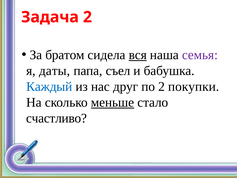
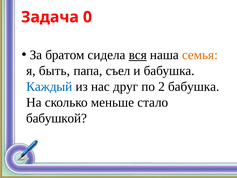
Задача 2: 2 -> 0
семья colour: purple -> orange
даты: даты -> быть
2 покупки: покупки -> бабушка
меньше underline: present -> none
счастливо: счастливо -> бабушкой
